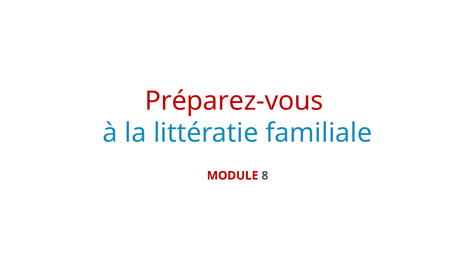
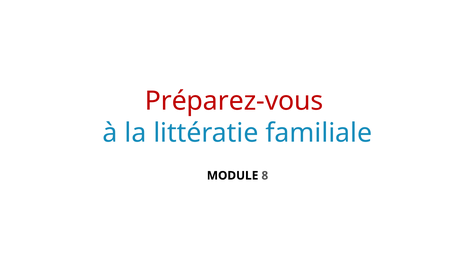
MODULE colour: red -> black
